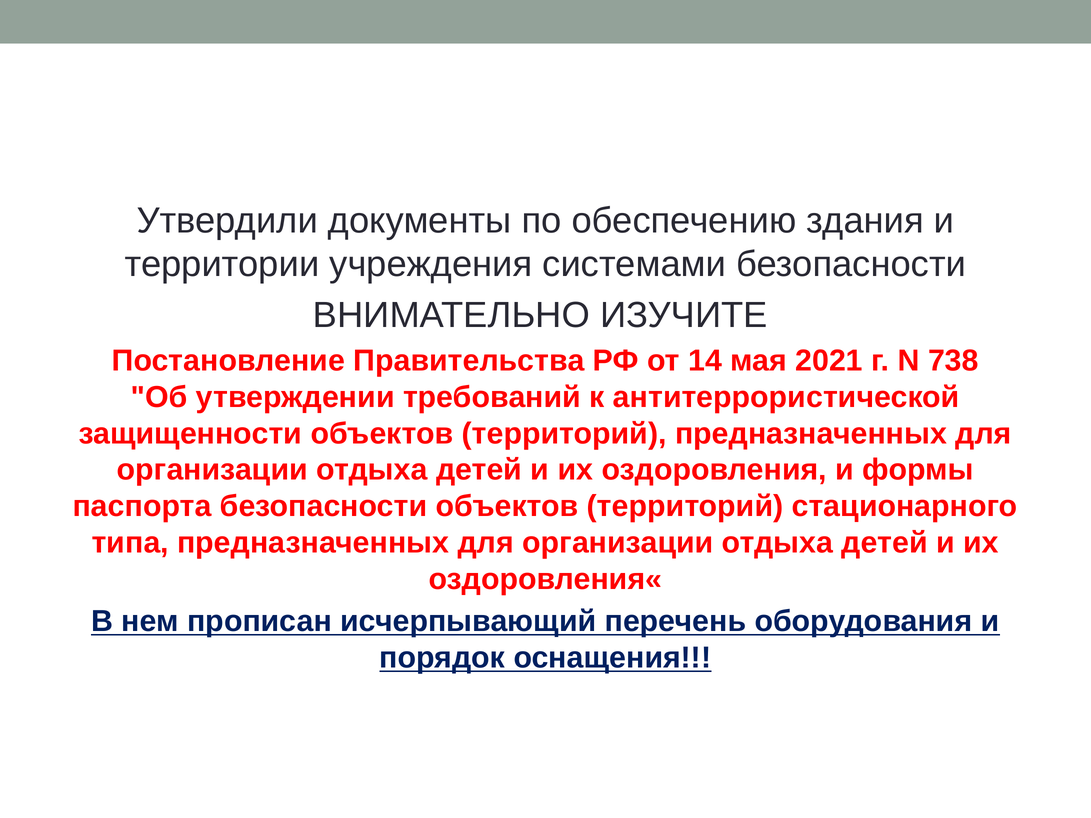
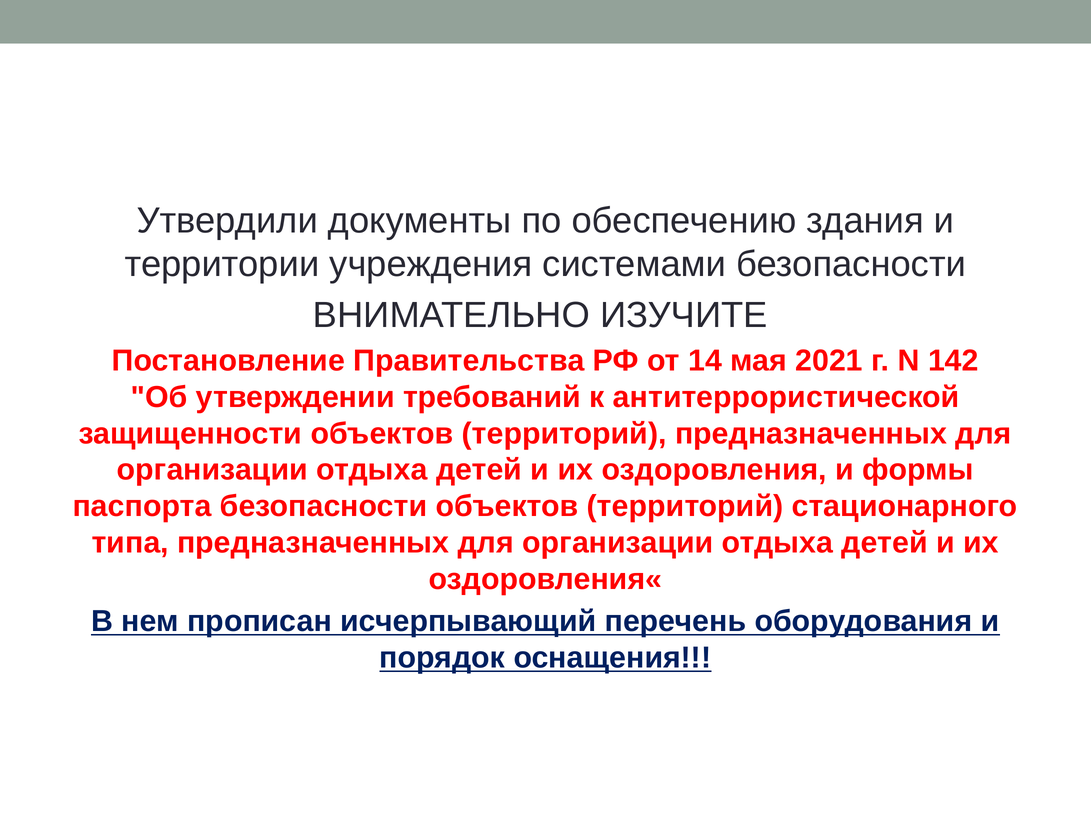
738: 738 -> 142
